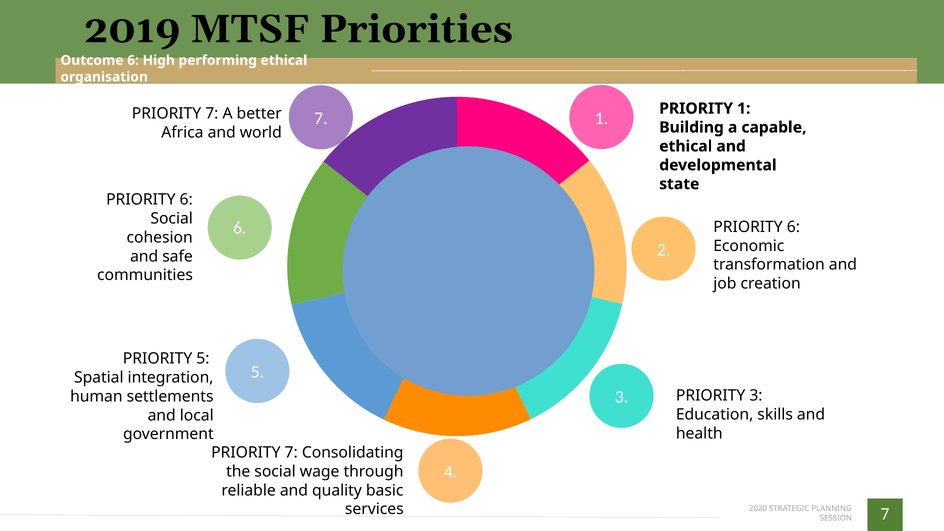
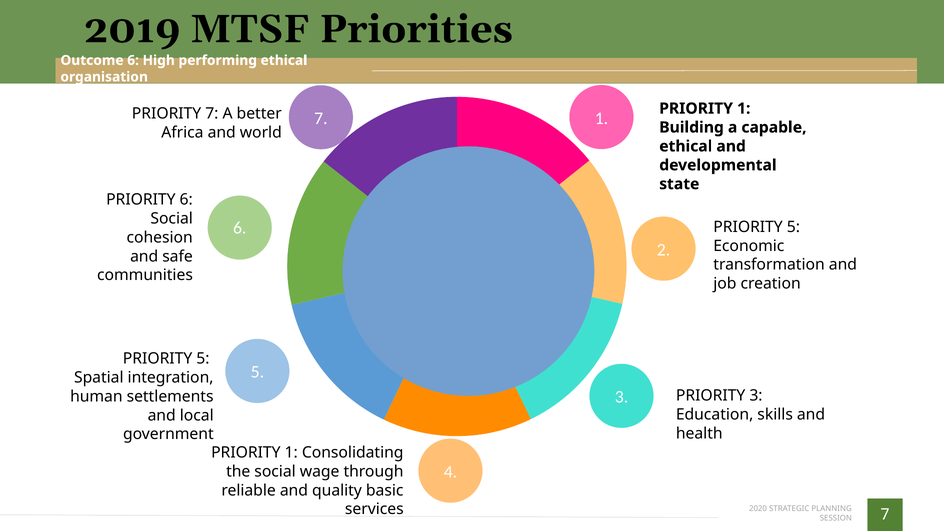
6 at (793, 227): 6 -> 5
7 at (291, 453): 7 -> 1
